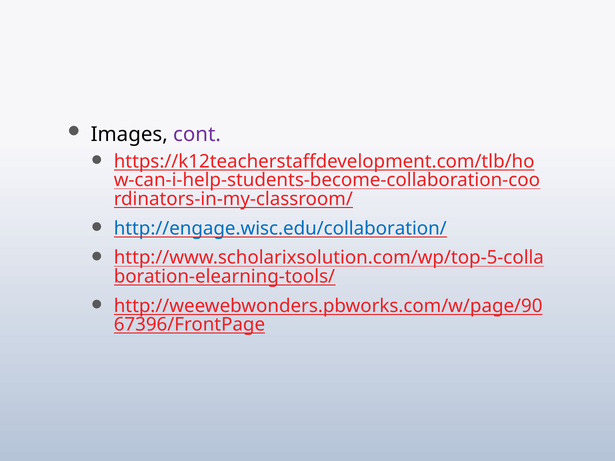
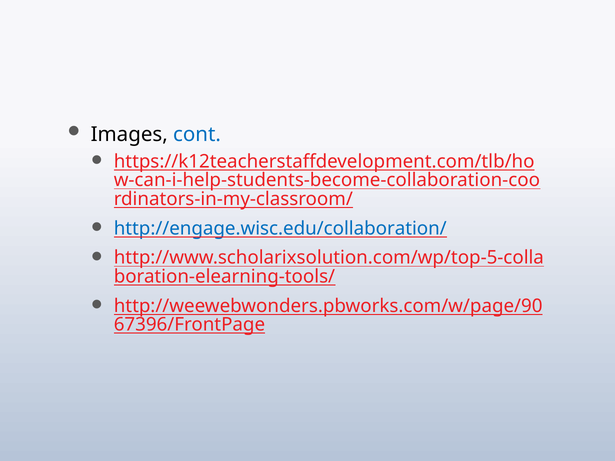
cont colour: purple -> blue
